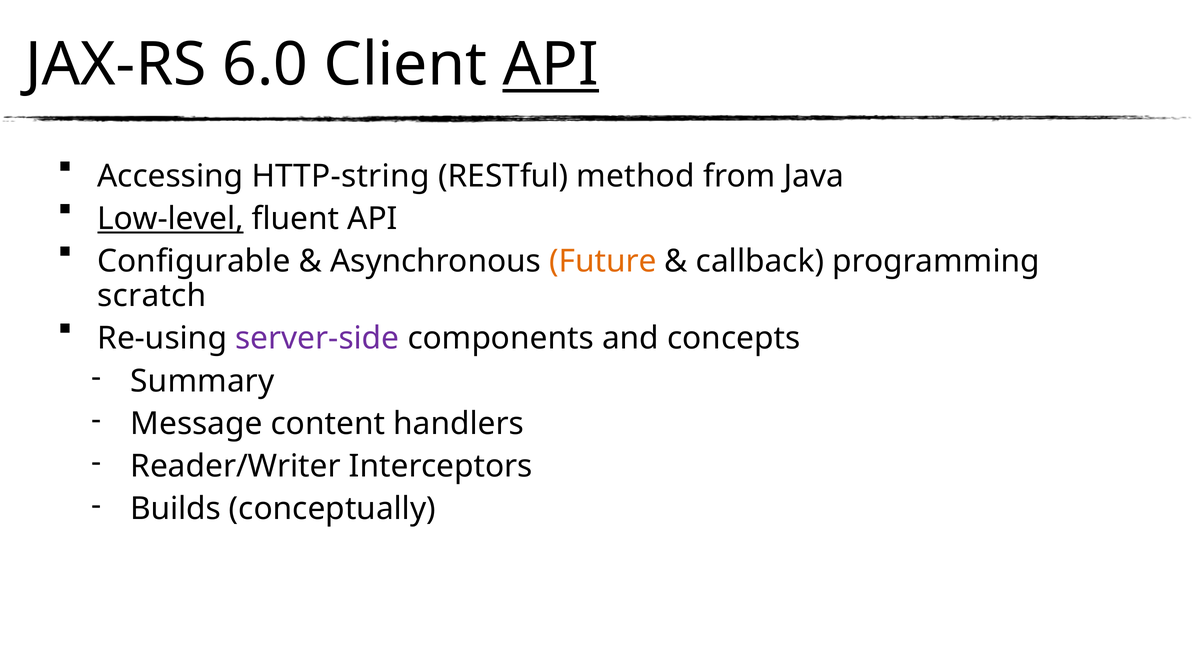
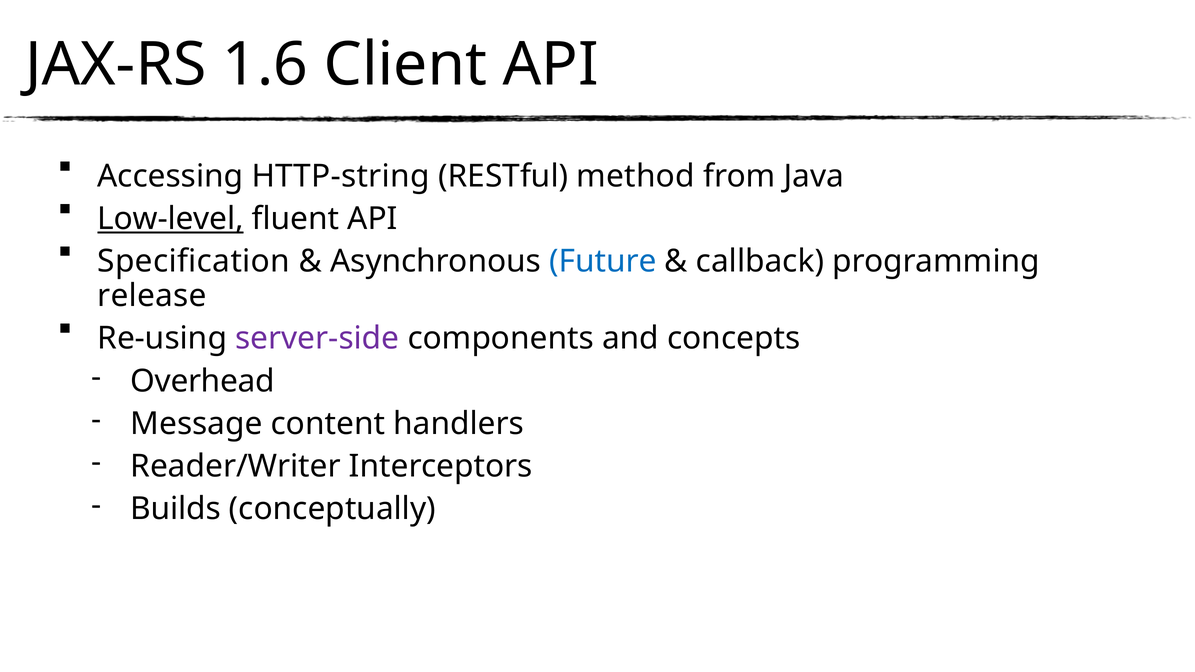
6.0: 6.0 -> 1.6
API at (551, 65) underline: present -> none
Configurable: Configurable -> Specification
Future colour: orange -> blue
scratch: scratch -> release
Summary: Summary -> Overhead
